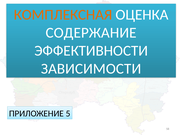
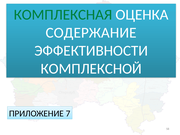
КОМПЛЕКСНАЯ colour: orange -> green
ЗАВИСИМОСТИ: ЗАВИСИМОСТИ -> КОМПЛЕКСНОЙ
5: 5 -> 7
